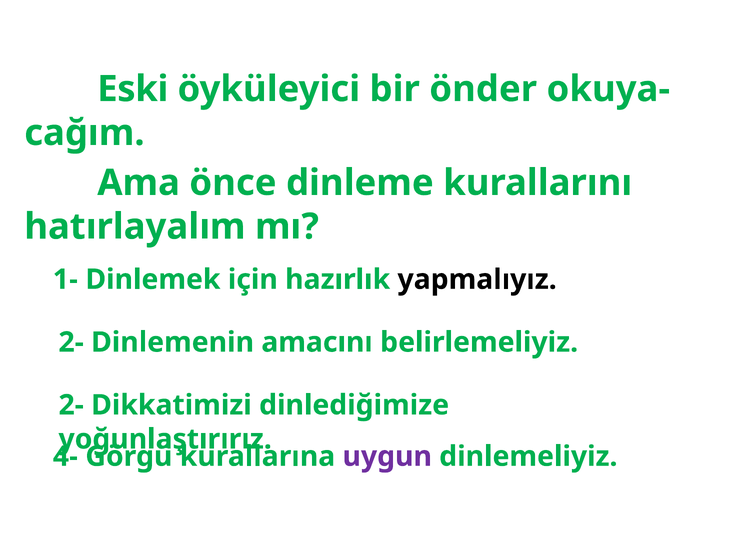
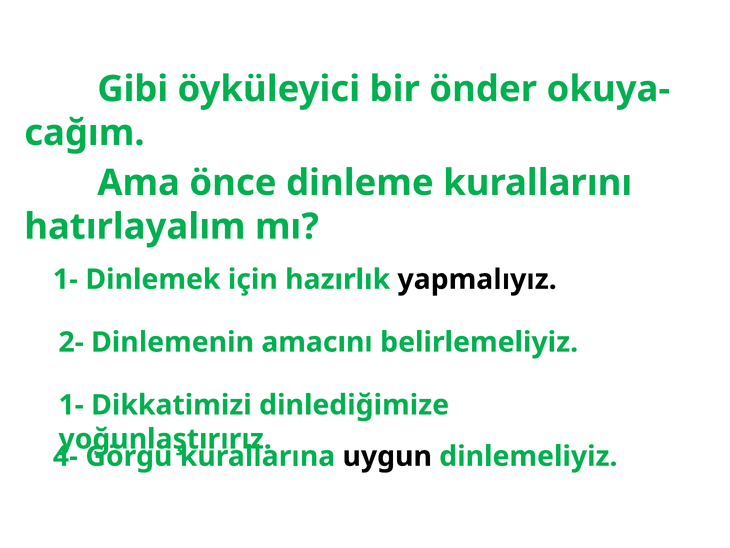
Eski: Eski -> Gibi
2- at (71, 405): 2- -> 1-
uygun colour: purple -> black
